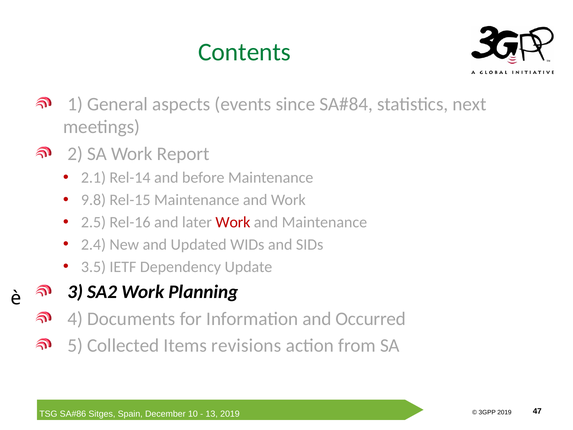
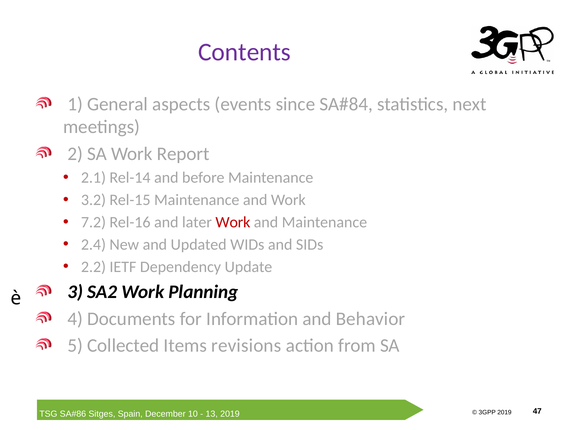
Contents colour: green -> purple
9.8: 9.8 -> 3.2
2.5: 2.5 -> 7.2
3.5: 3.5 -> 2.2
Occurred: Occurred -> Behavior
